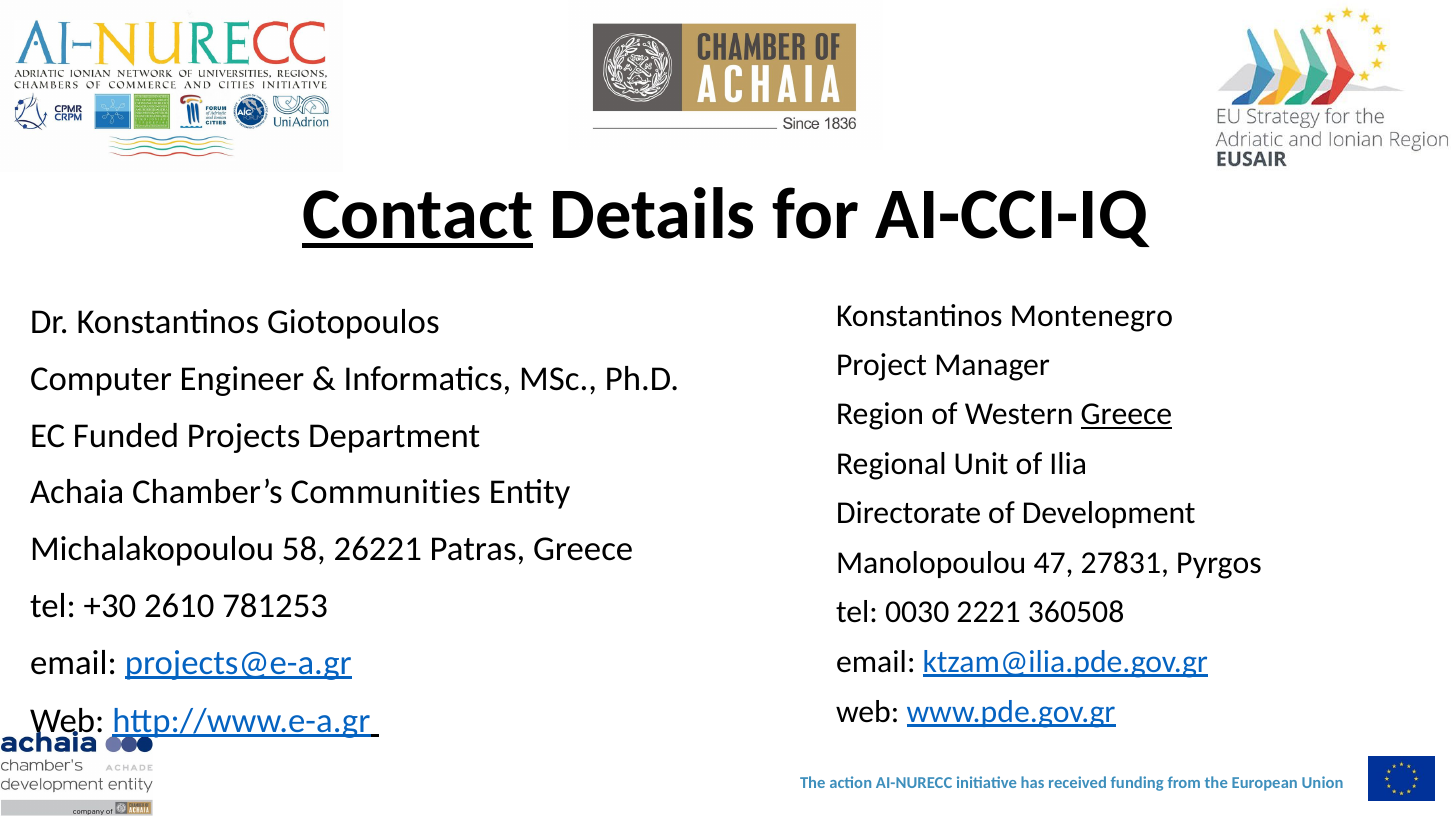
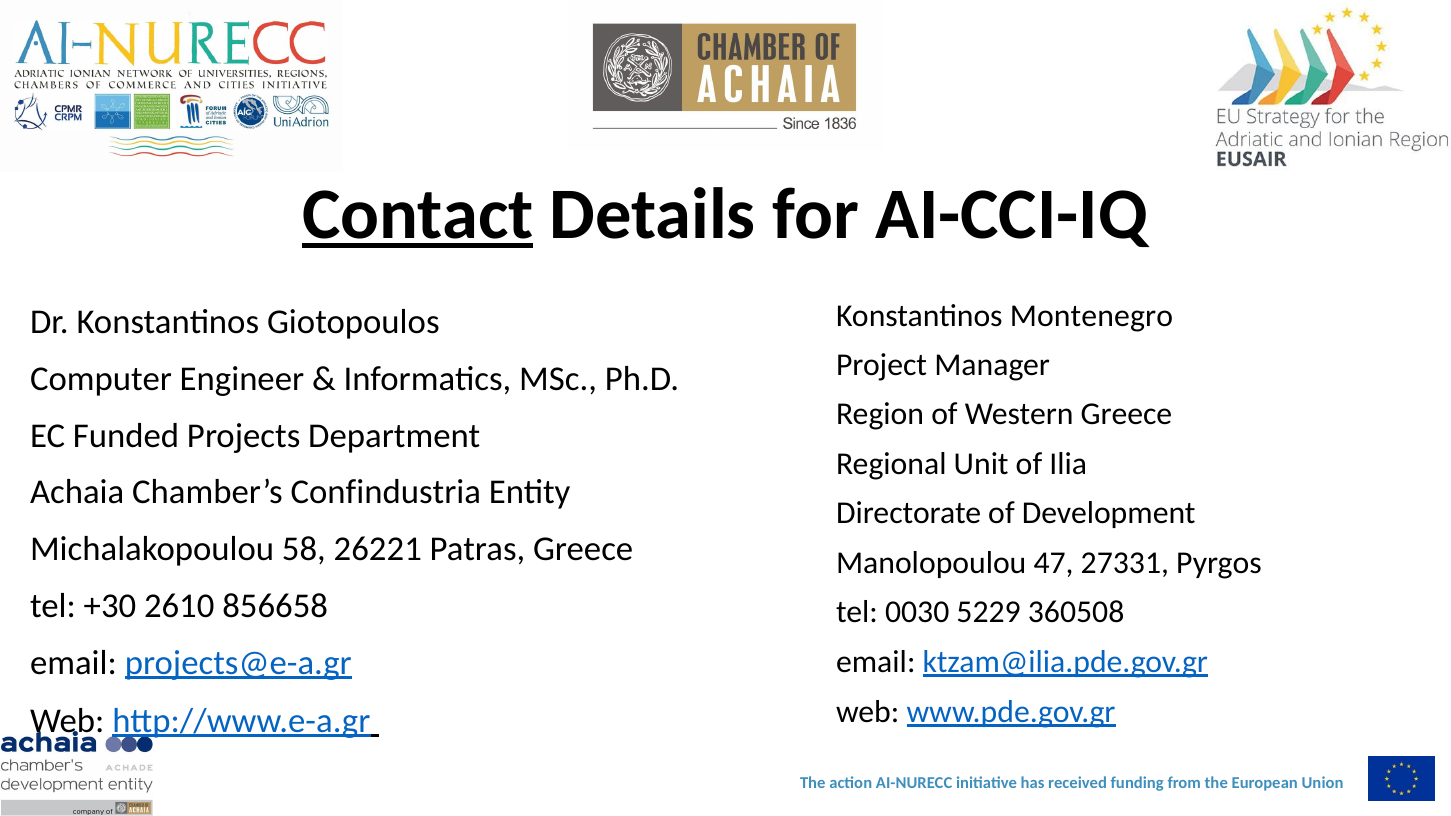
Greece at (1126, 415) underline: present -> none
Communities: Communities -> Confindustria
27831: 27831 -> 27331
781253: 781253 -> 856658
2221: 2221 -> 5229
